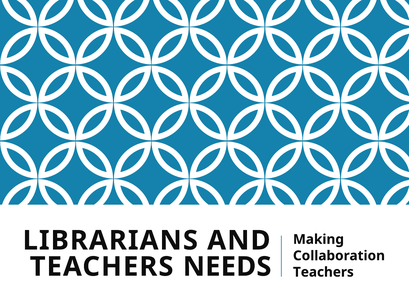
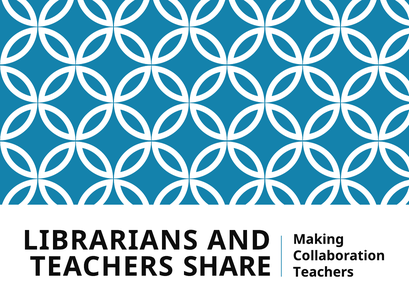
NEEDS: NEEDS -> SHARE
